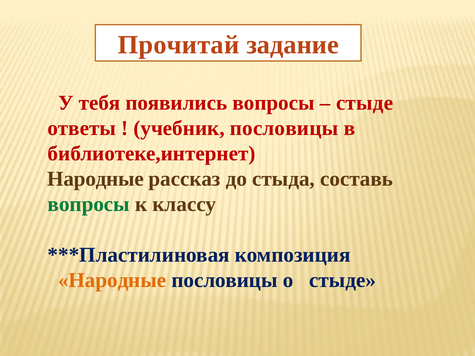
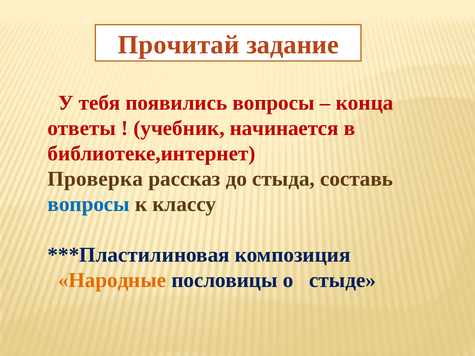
стыде at (365, 103): стыде -> конца
учебник пословицы: пословицы -> начинается
Народные at (96, 179): Народные -> Проверка
вопросы at (89, 204) colour: green -> blue
